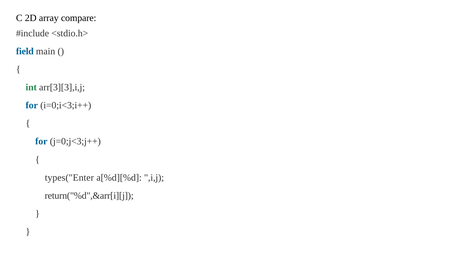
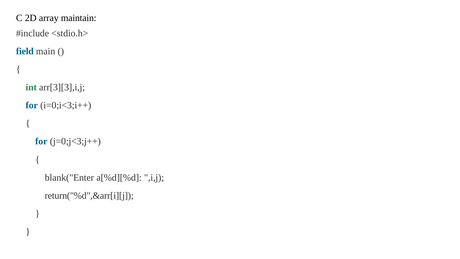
compare: compare -> maintain
types("Enter: types("Enter -> blank("Enter
